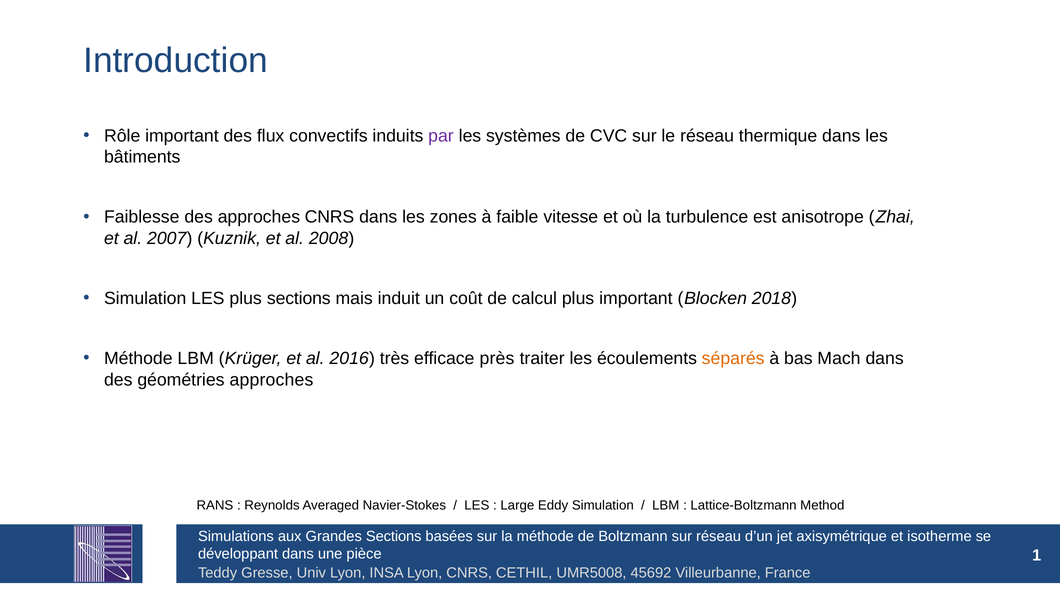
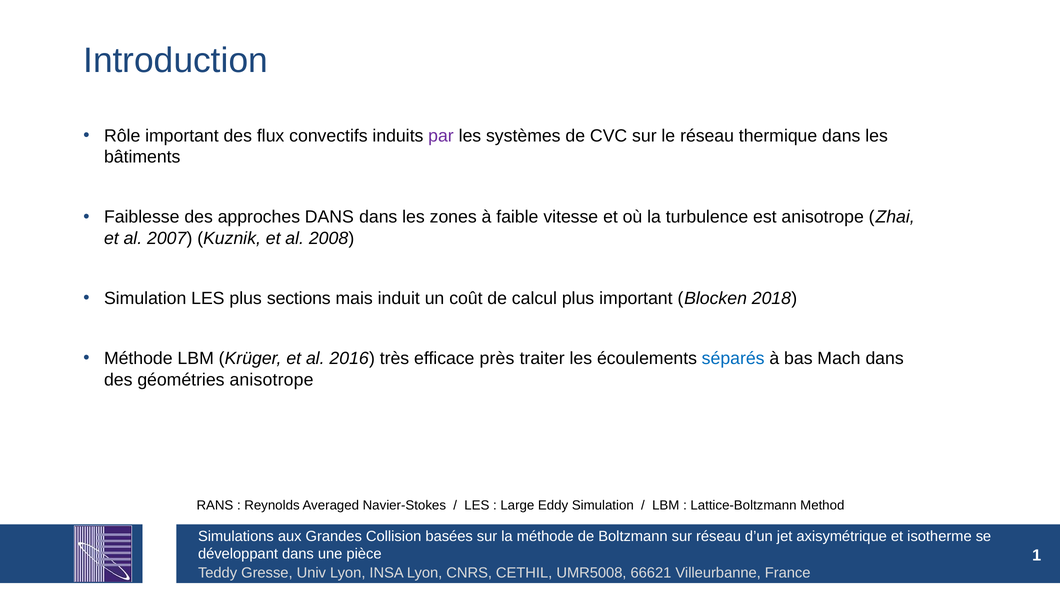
approches CNRS: CNRS -> DANS
séparés colour: orange -> blue
géométries approches: approches -> anisotrope
Grandes Sections: Sections -> Collision
45692: 45692 -> 66621
